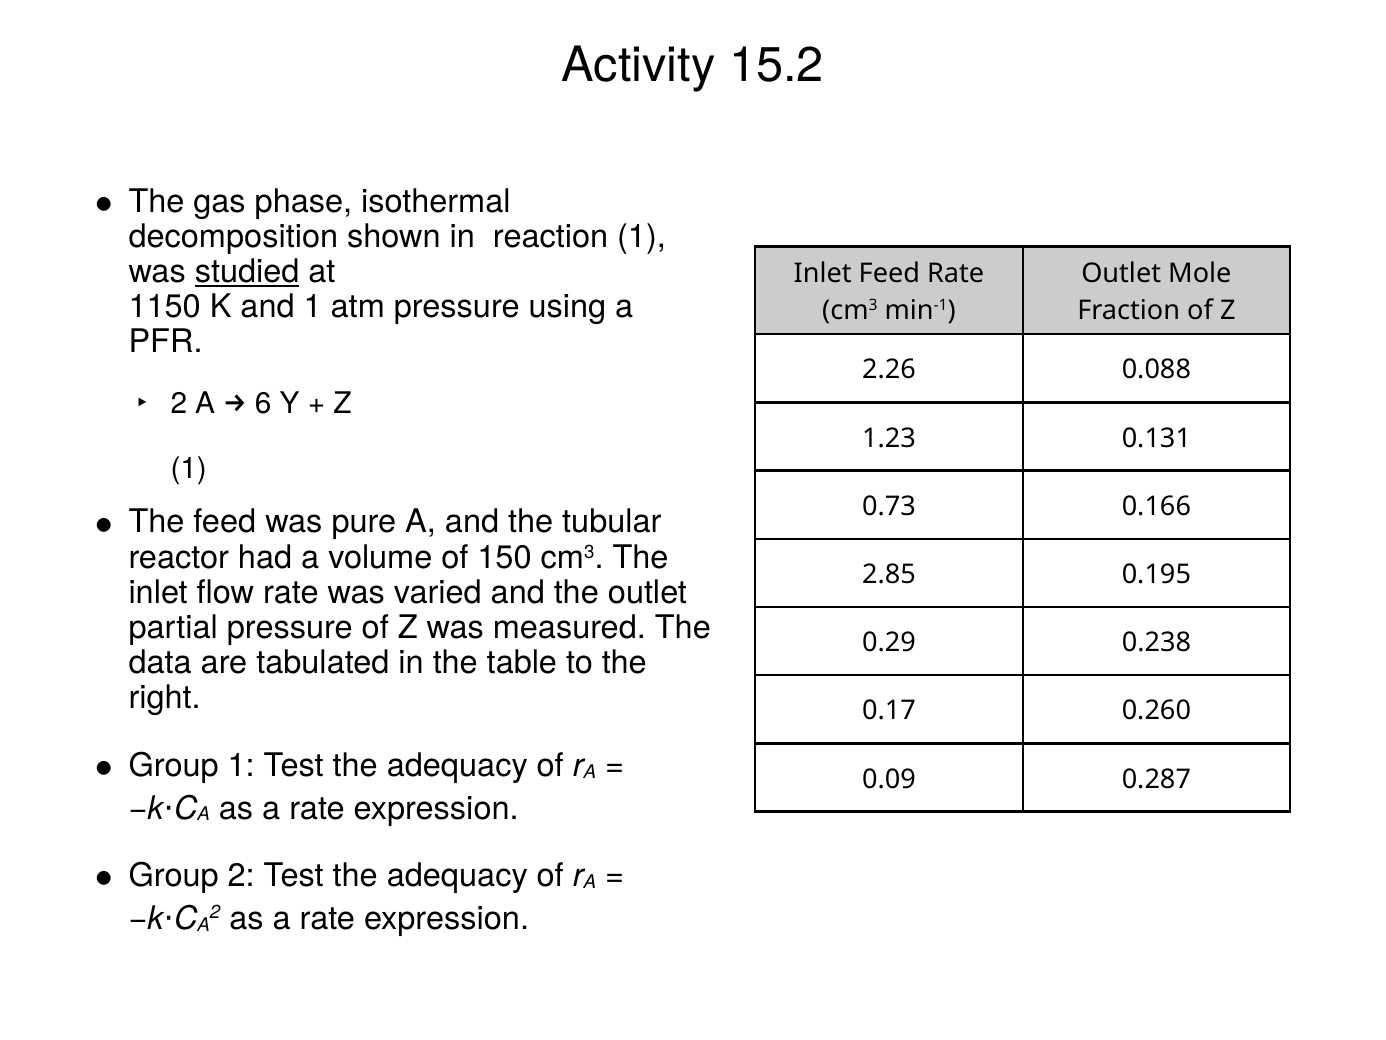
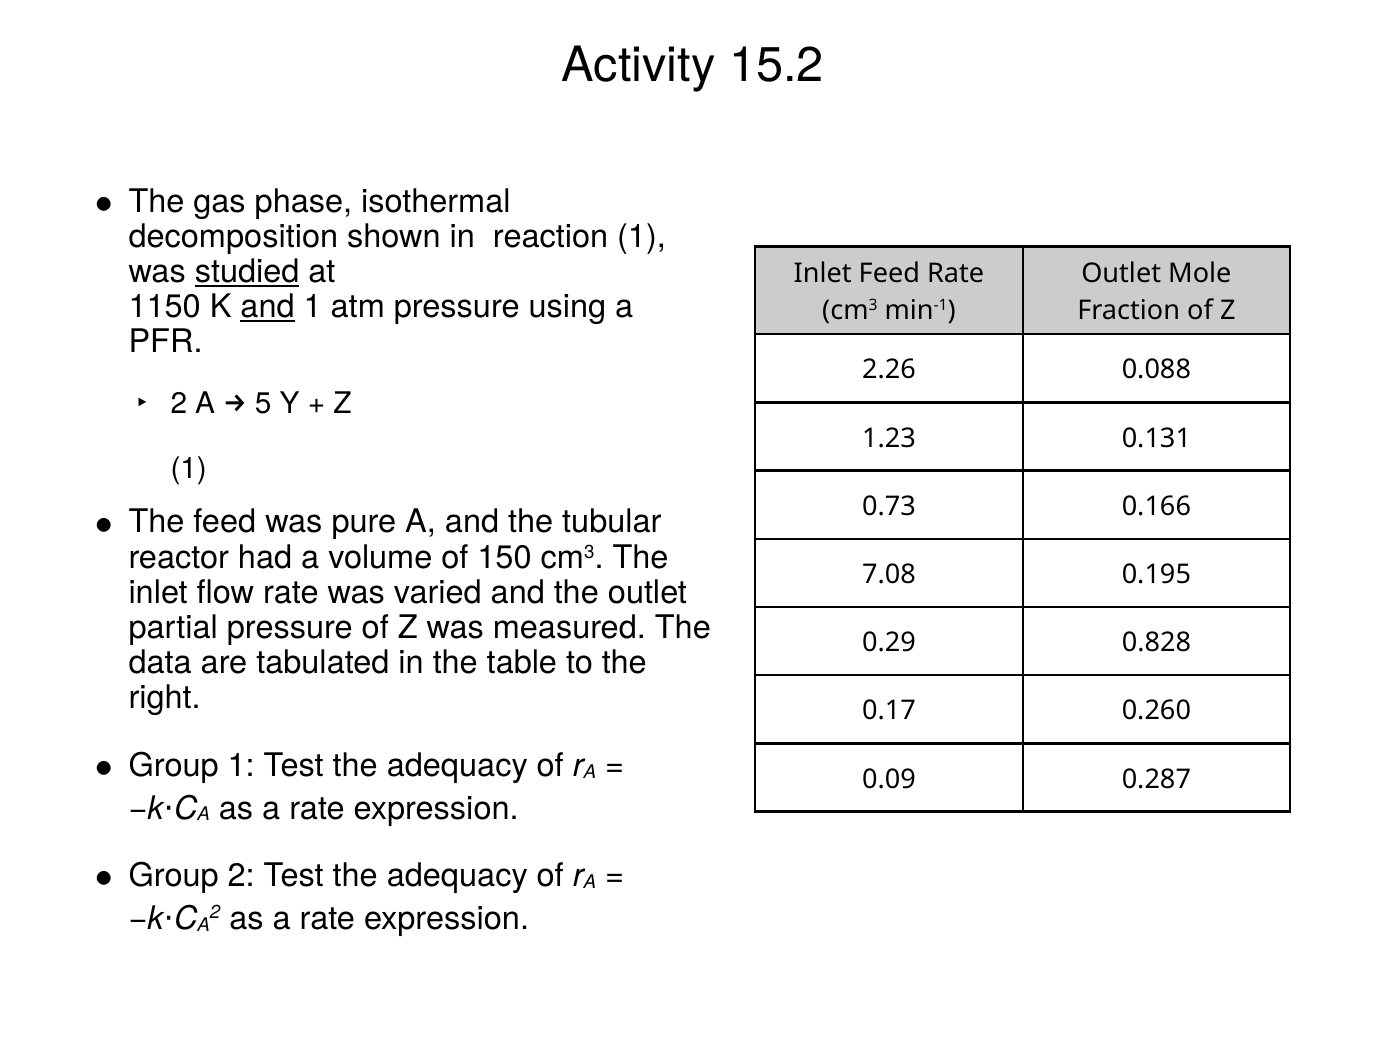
and at (268, 307) underline: none -> present
6: 6 -> 5
2.85: 2.85 -> 7.08
0.238: 0.238 -> 0.828
